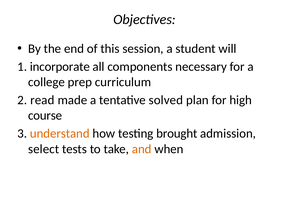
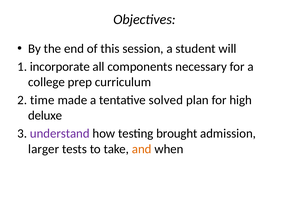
read: read -> time
course: course -> deluxe
understand colour: orange -> purple
select: select -> larger
